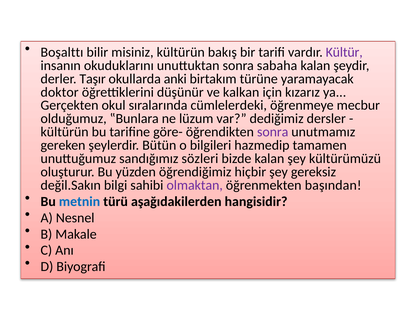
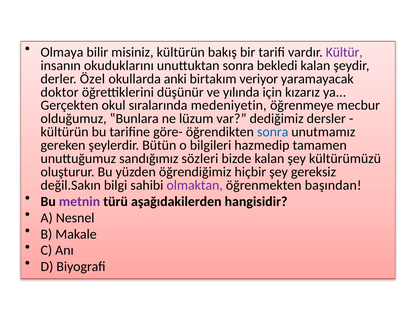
Boşalttı: Boşalttı -> Olmaya
sabaha: sabaha -> bekledi
Taşır: Taşır -> Özel
türüne: türüne -> veriyor
kalkan: kalkan -> yılında
cümlelerdeki: cümlelerdeki -> medeniyetin
sonra at (273, 132) colour: purple -> blue
metnin colour: blue -> purple
